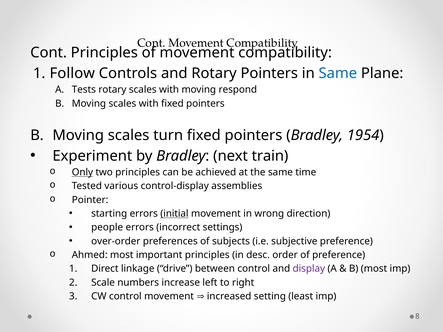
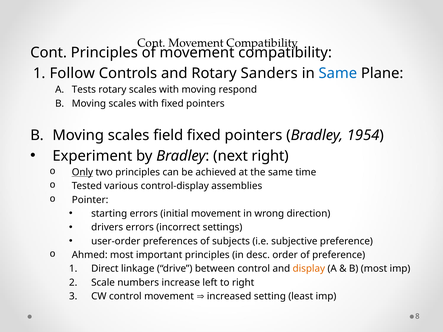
Rotary Pointers: Pointers -> Sanders
turn: turn -> field
next train: train -> right
initial underline: present -> none
people: people -> drivers
over-order: over-order -> user-order
display colour: purple -> orange
